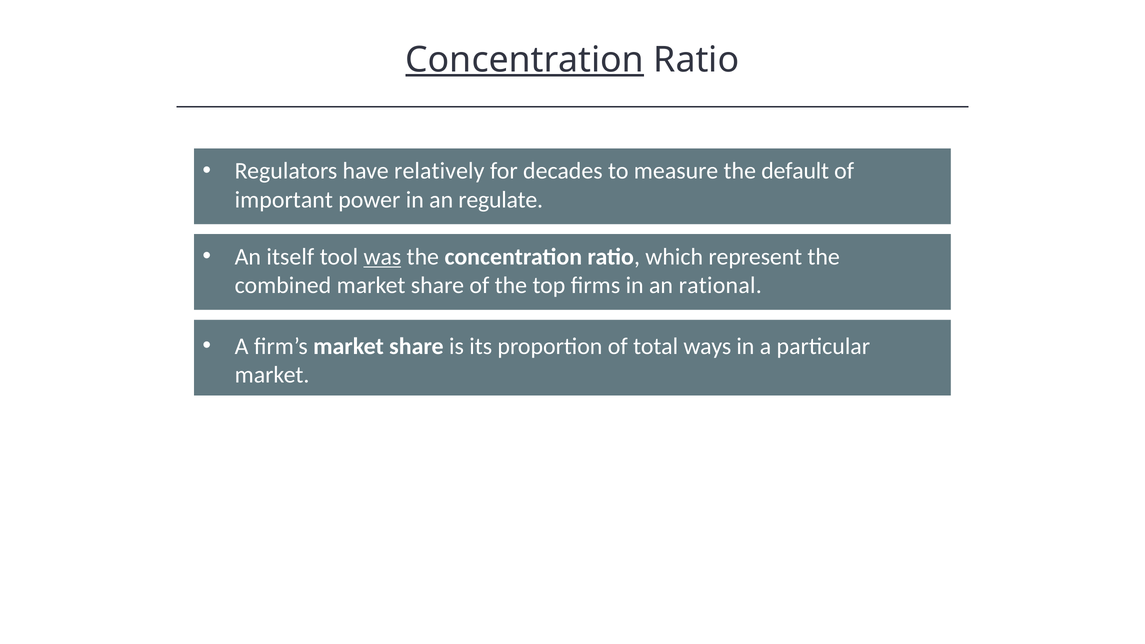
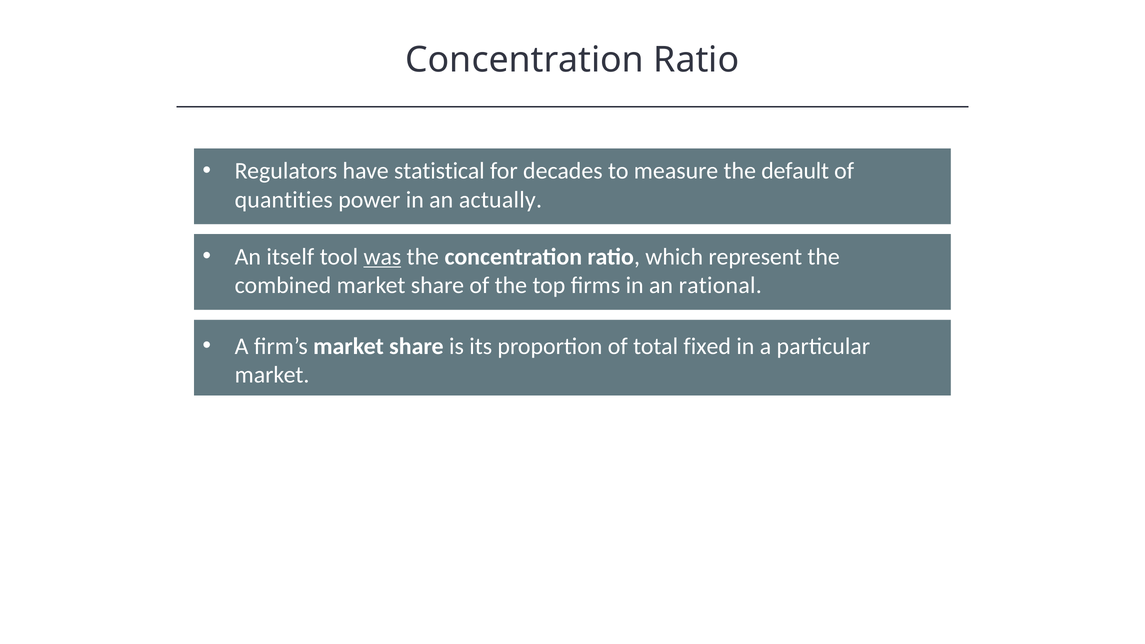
Concentration at (525, 60) underline: present -> none
relatively: relatively -> statistical
important: important -> quantities
regulate: regulate -> actually
ways: ways -> fixed
